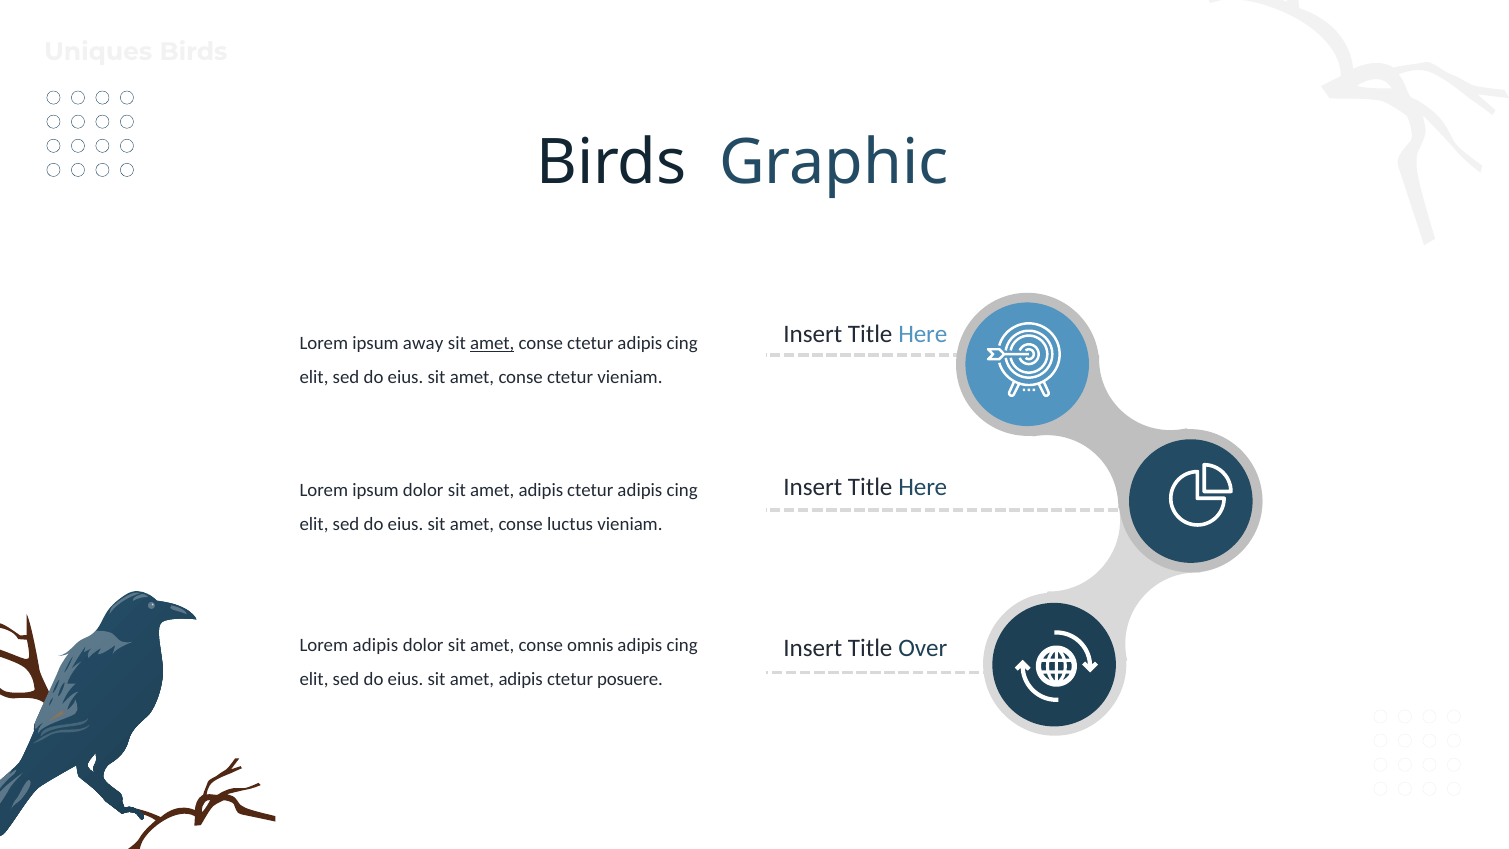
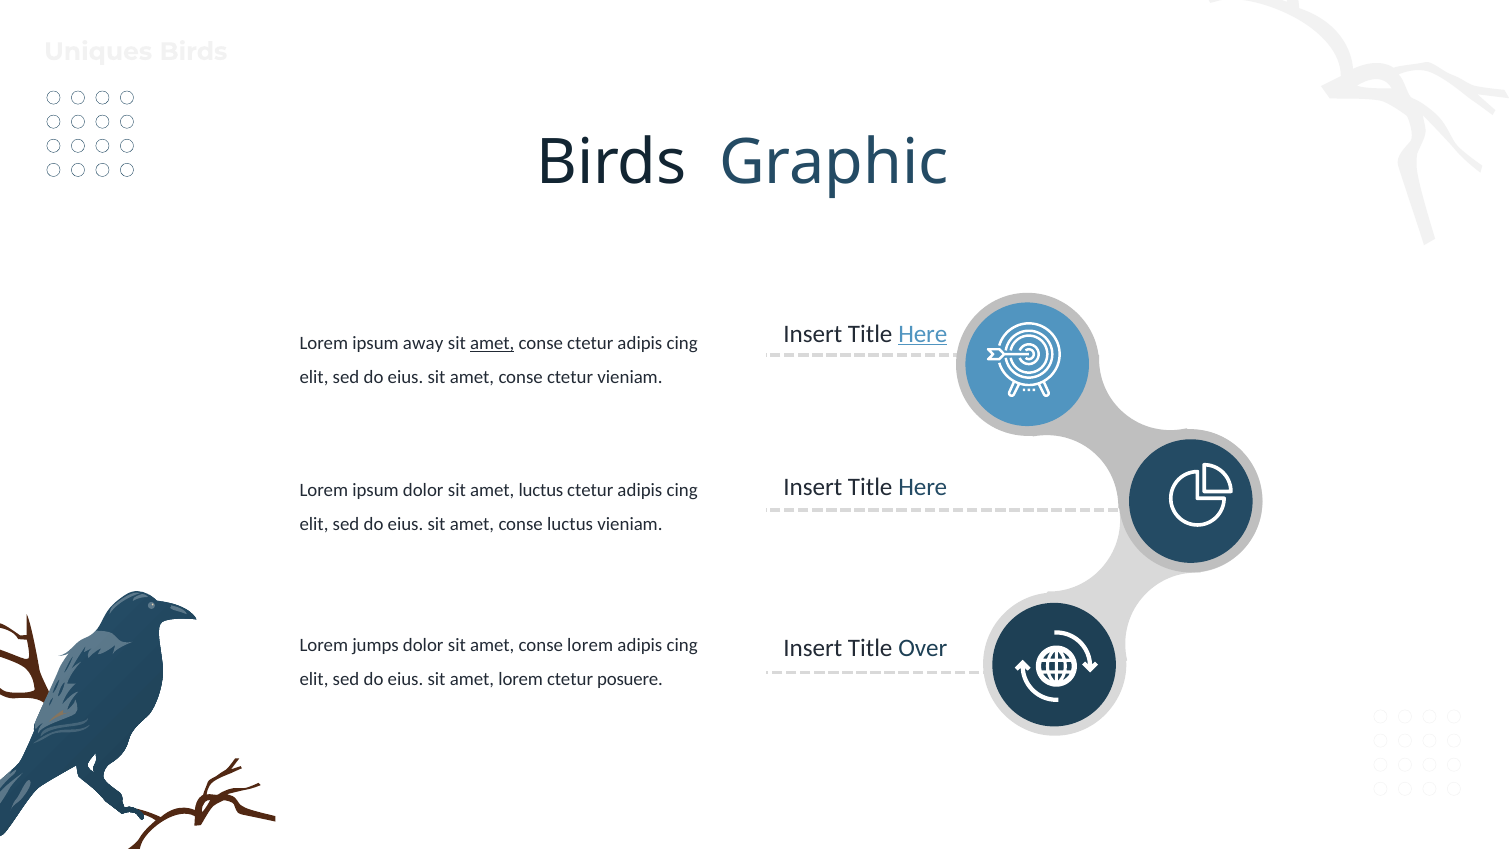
Here at (923, 334) underline: none -> present
dolor sit amet adipis: adipis -> luctus
adipis at (375, 645): adipis -> jumps
conse omnis: omnis -> lorem
eius sit amet adipis: adipis -> lorem
